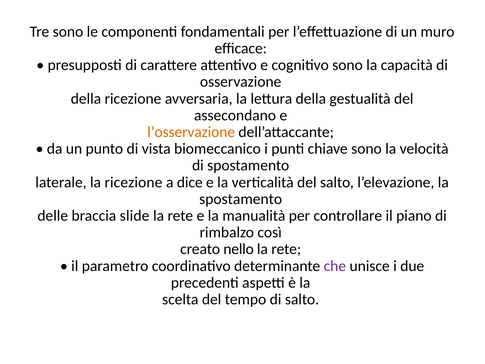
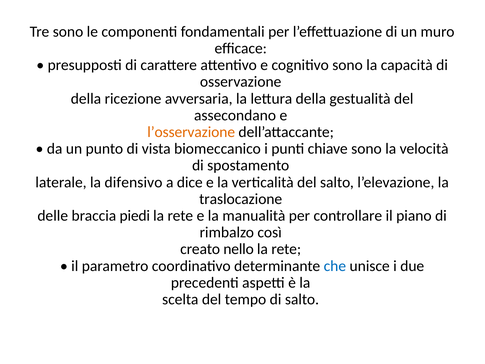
la ricezione: ricezione -> difensivo
spostamento at (241, 199): spostamento -> traslocazione
slide: slide -> piedi
che colour: purple -> blue
